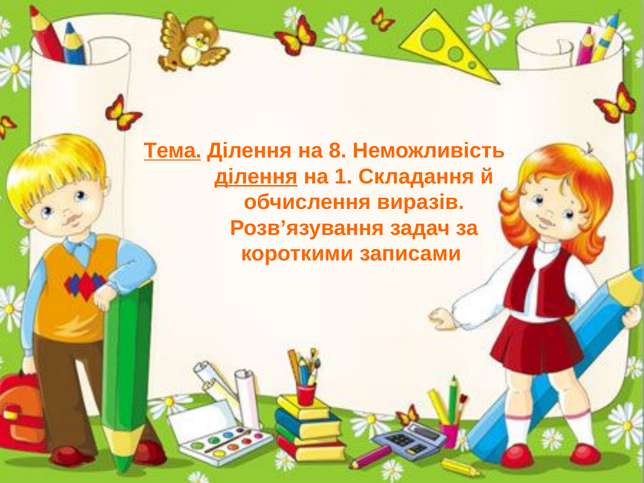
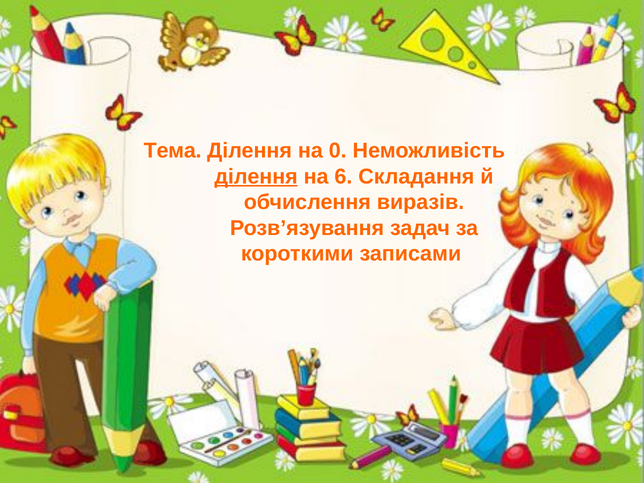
Тема underline: present -> none
8: 8 -> 0
1: 1 -> 6
